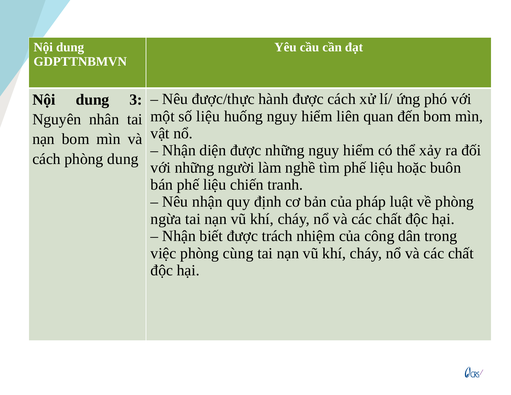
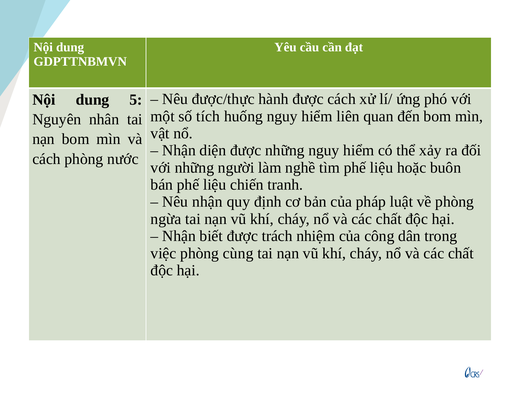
3: 3 -> 5
số liệu: liệu -> tích
phòng dung: dung -> nước
